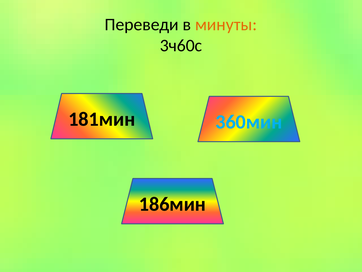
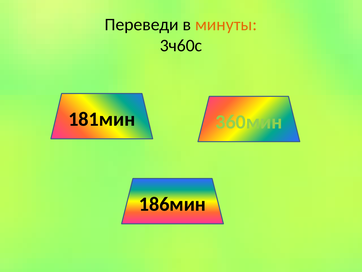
360мин colour: light blue -> light green
